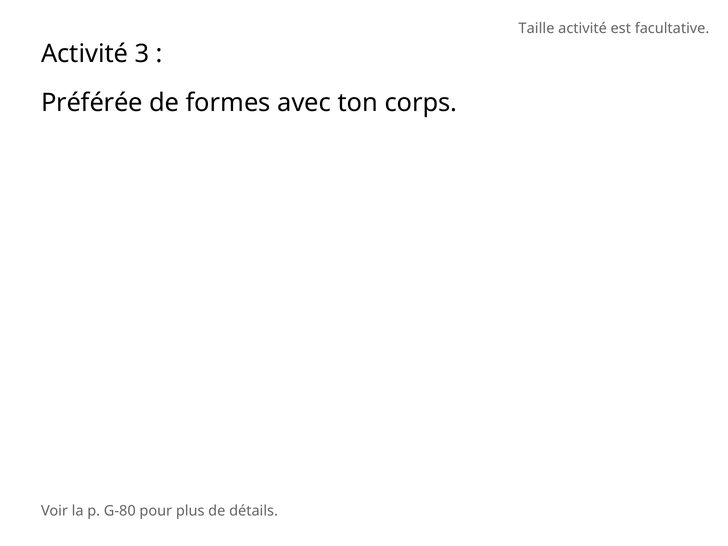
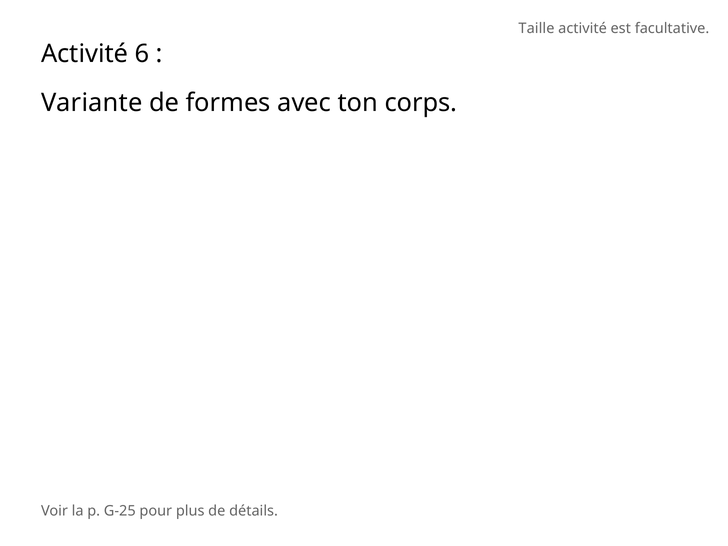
3: 3 -> 6
Préférée: Préférée -> Variante
G-80: G-80 -> G-25
